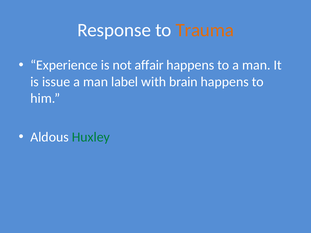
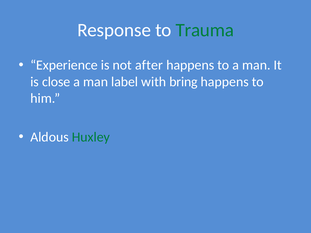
Trauma colour: orange -> green
affair: affair -> after
issue: issue -> close
brain: brain -> bring
